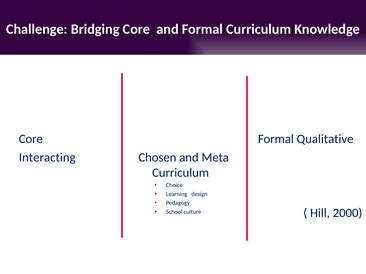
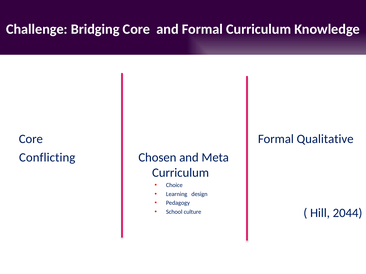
Interacting: Interacting -> Conflicting
2000: 2000 -> 2044
